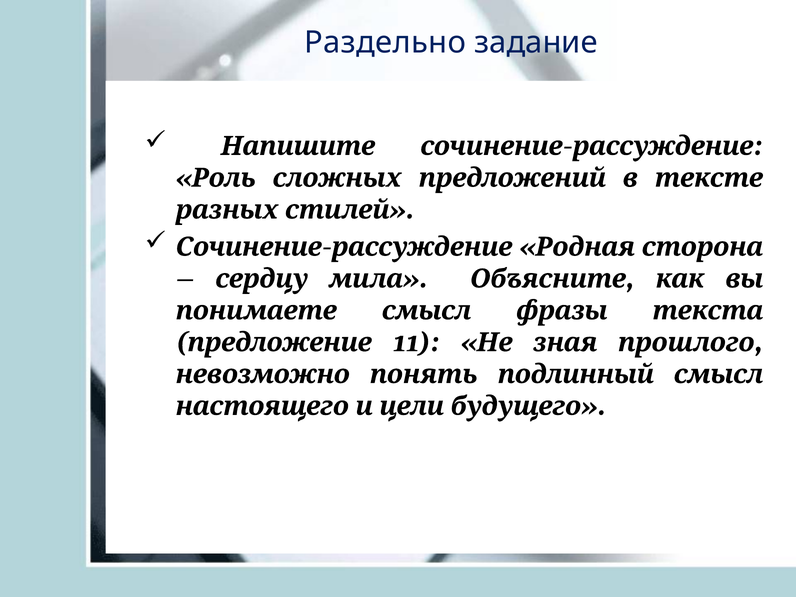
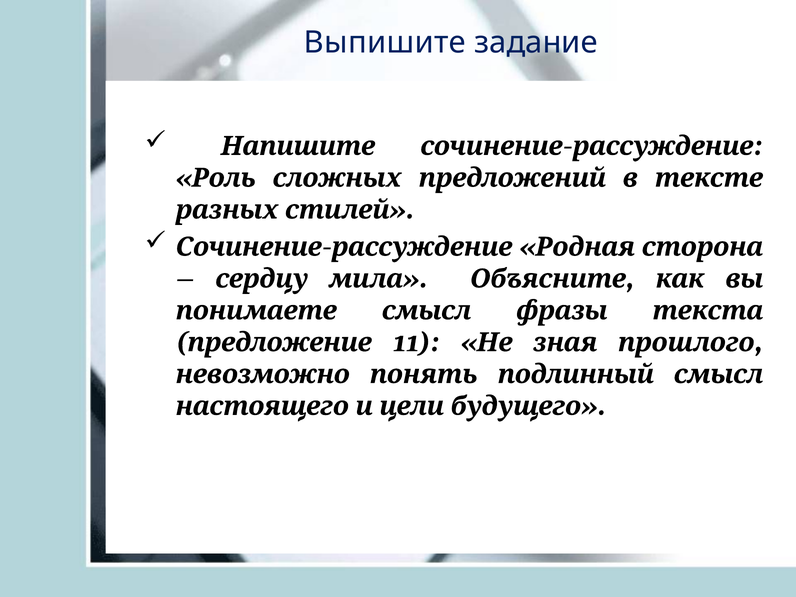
Раздельно: Раздельно -> Выпишите
